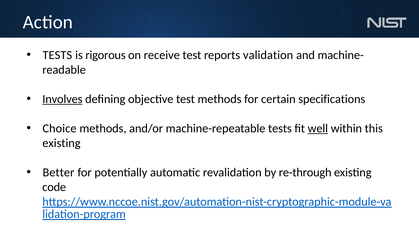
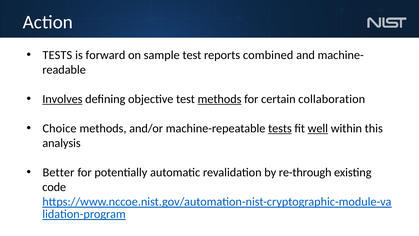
rigorous: rigorous -> forward
receive: receive -> sample
validation: validation -> combined
methods at (220, 99) underline: none -> present
specifications: specifications -> collaboration
tests at (280, 128) underline: none -> present
existing at (61, 143): existing -> analysis
